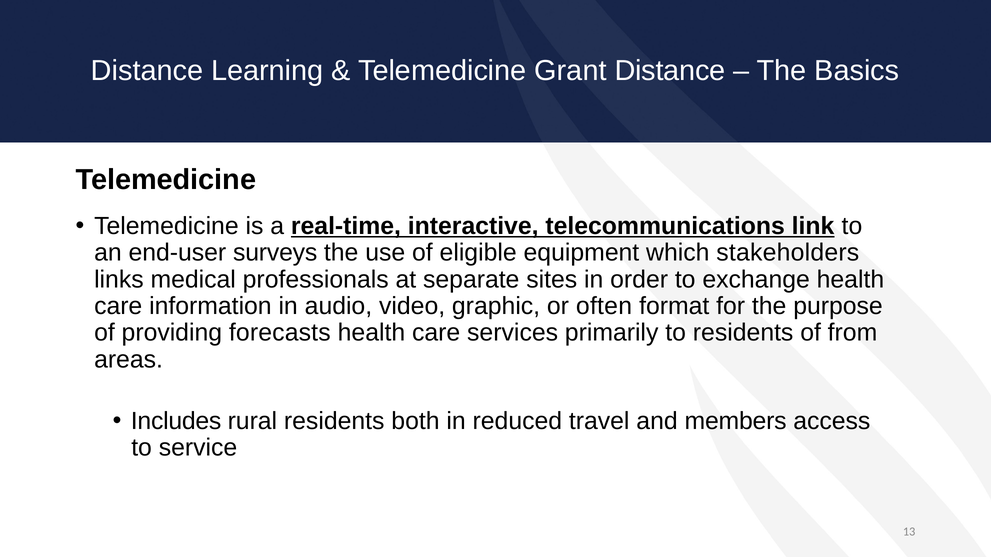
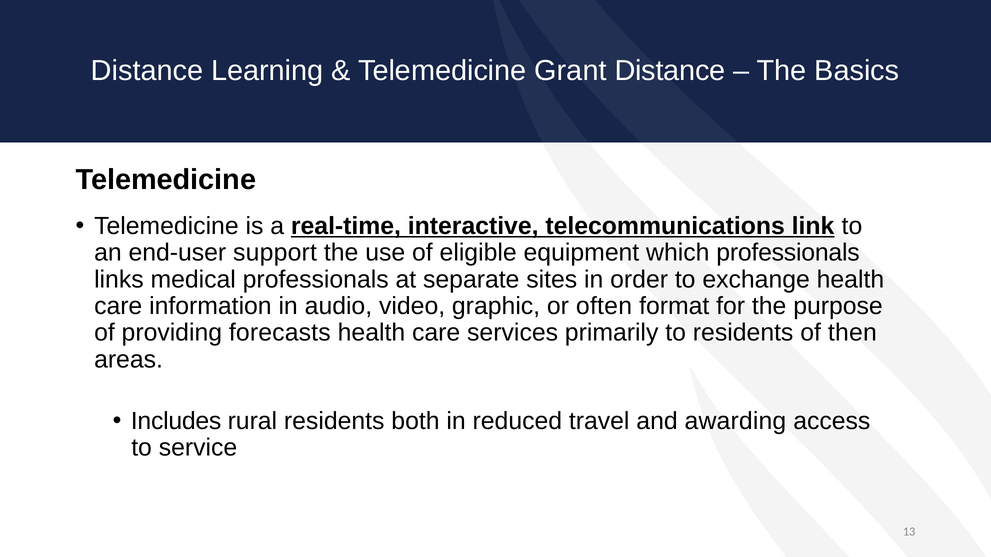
surveys: surveys -> support
which stakeholders: stakeholders -> professionals
from: from -> then
members: members -> awarding
